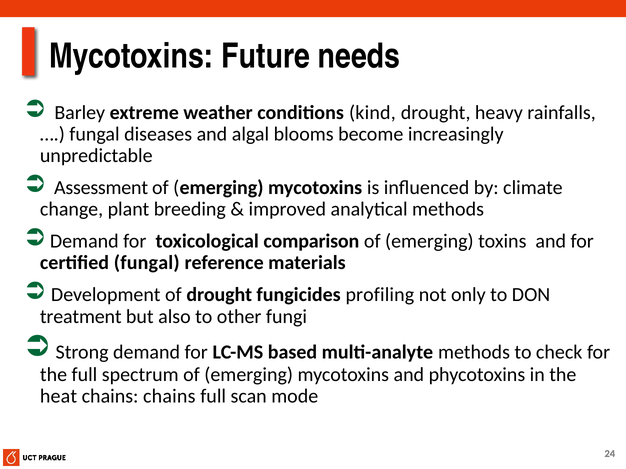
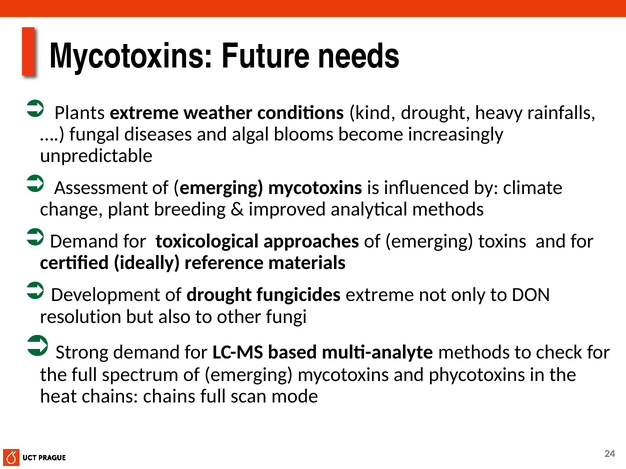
Barley: Barley -> Plants
comparison: comparison -> approaches
certified fungal: fungal -> ideally
fungicides profiling: profiling -> extreme
treatment: treatment -> resolution
